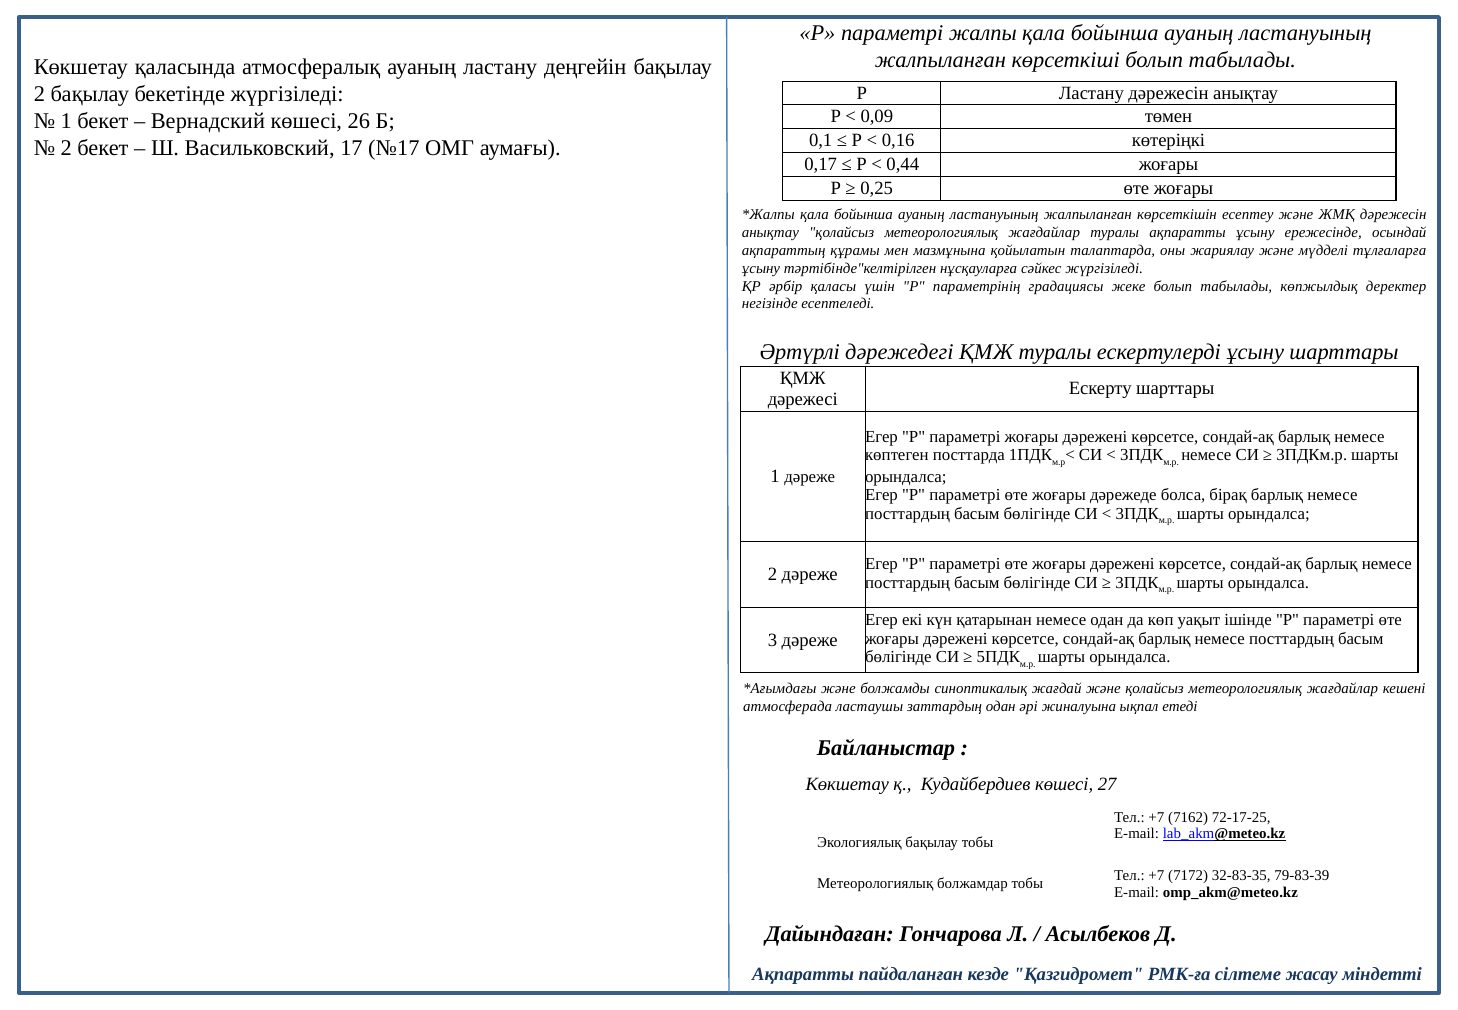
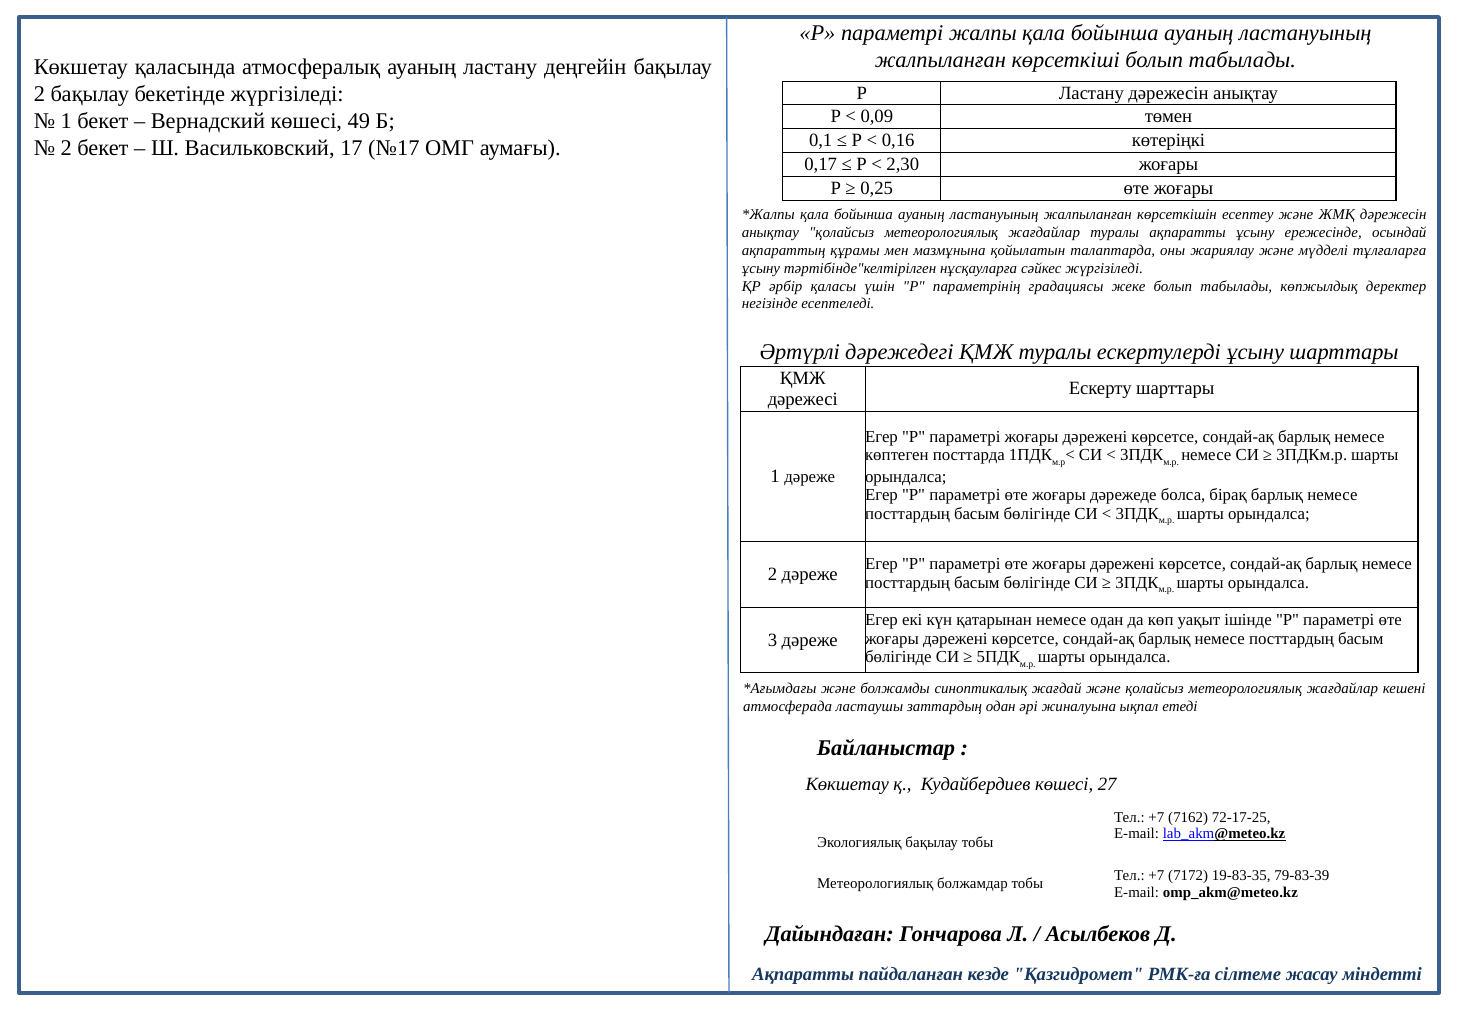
26: 26 -> 49
0,44: 0,44 -> 2,30
32-83-35: 32-83-35 -> 19-83-35
